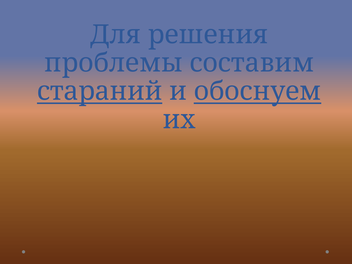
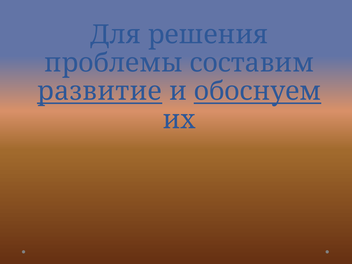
стараний: стараний -> развитие
